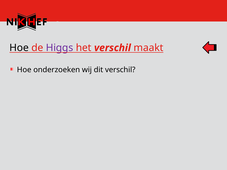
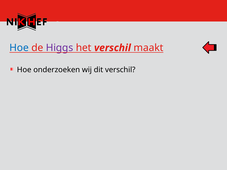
Hoe at (19, 48) colour: black -> blue
